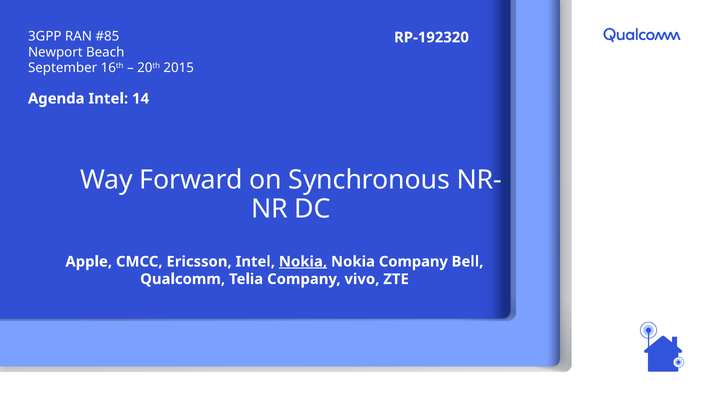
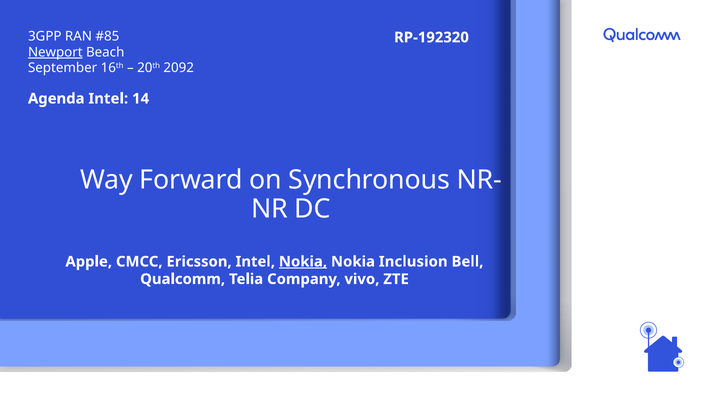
Newport underline: none -> present
2015: 2015 -> 2092
Nokia Company: Company -> Inclusion
